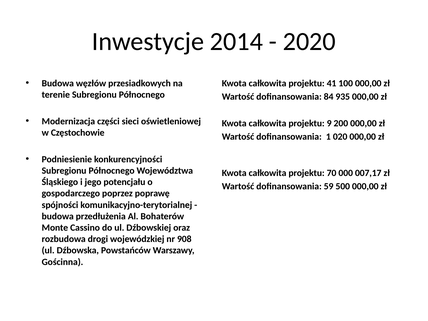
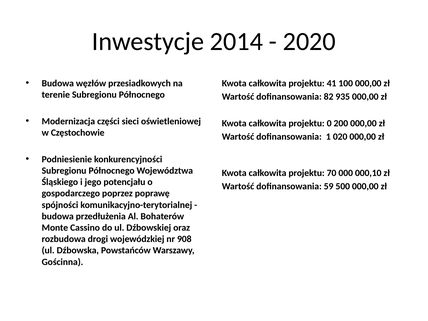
84: 84 -> 82
9: 9 -> 0
007,17: 007,17 -> 000,10
